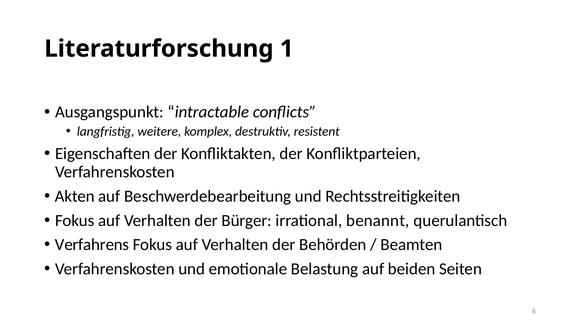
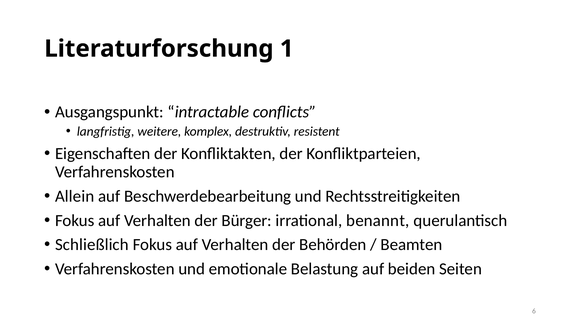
Akten: Akten -> Allein
Verfahrens: Verfahrens -> Schließlich
